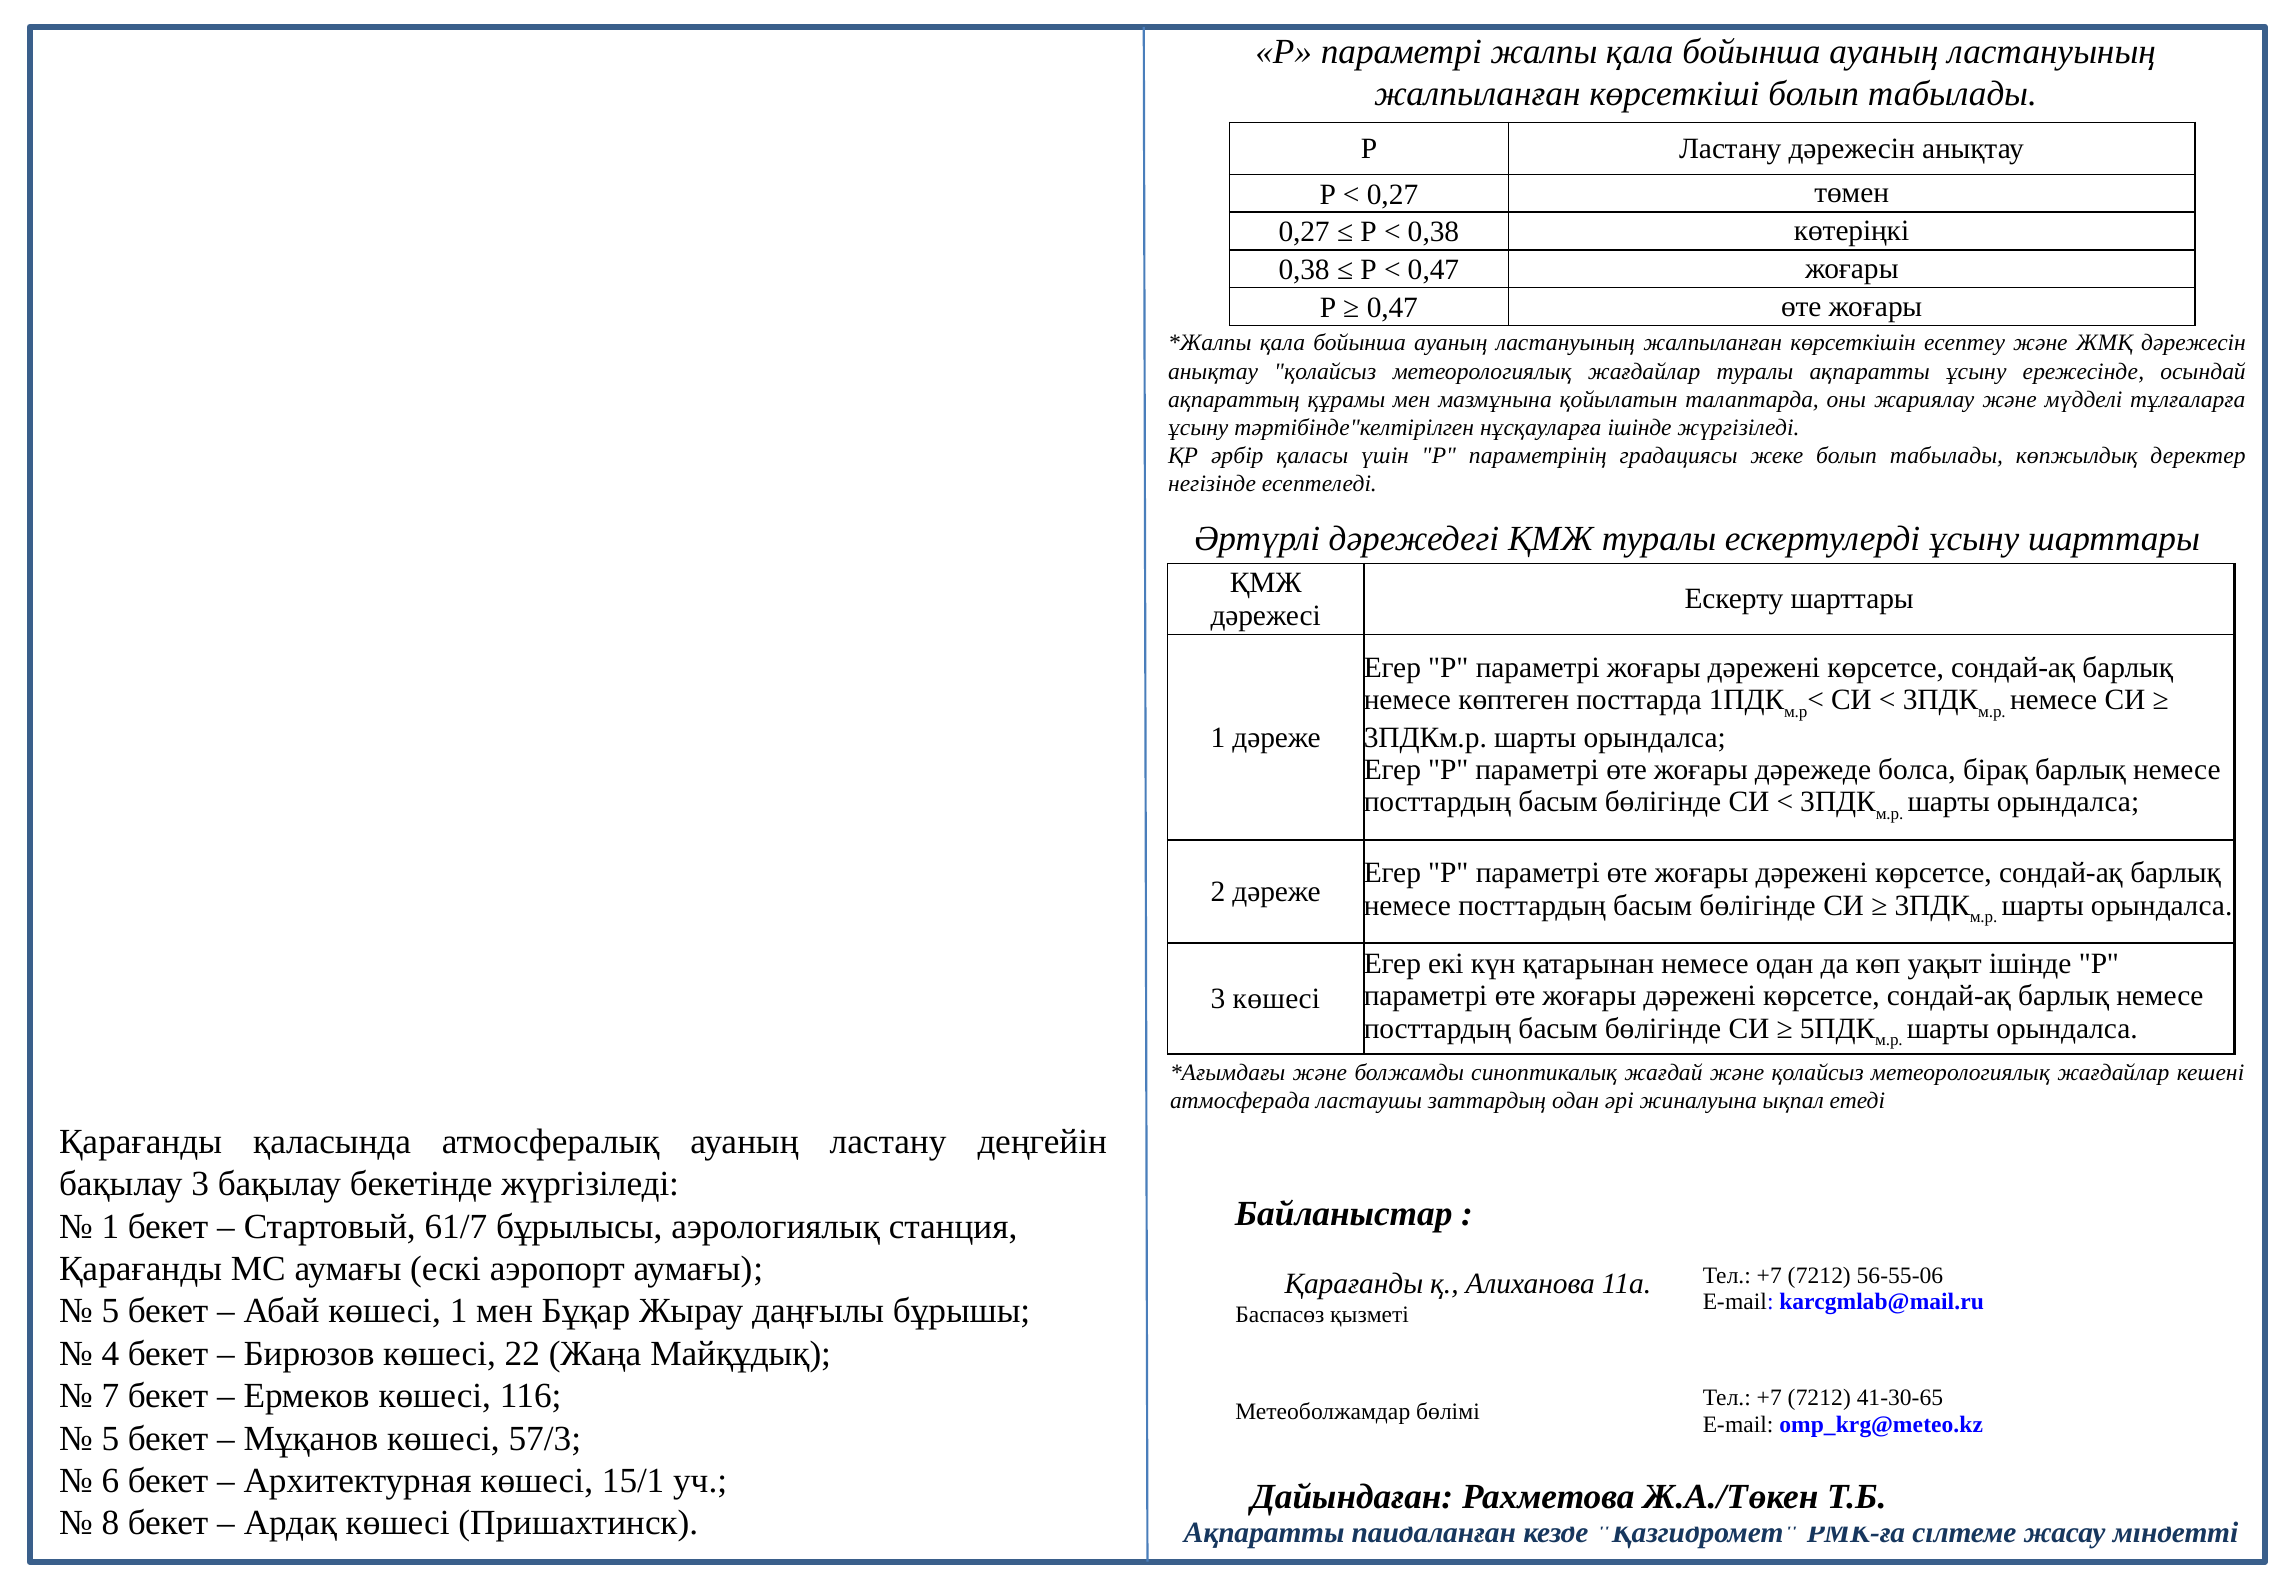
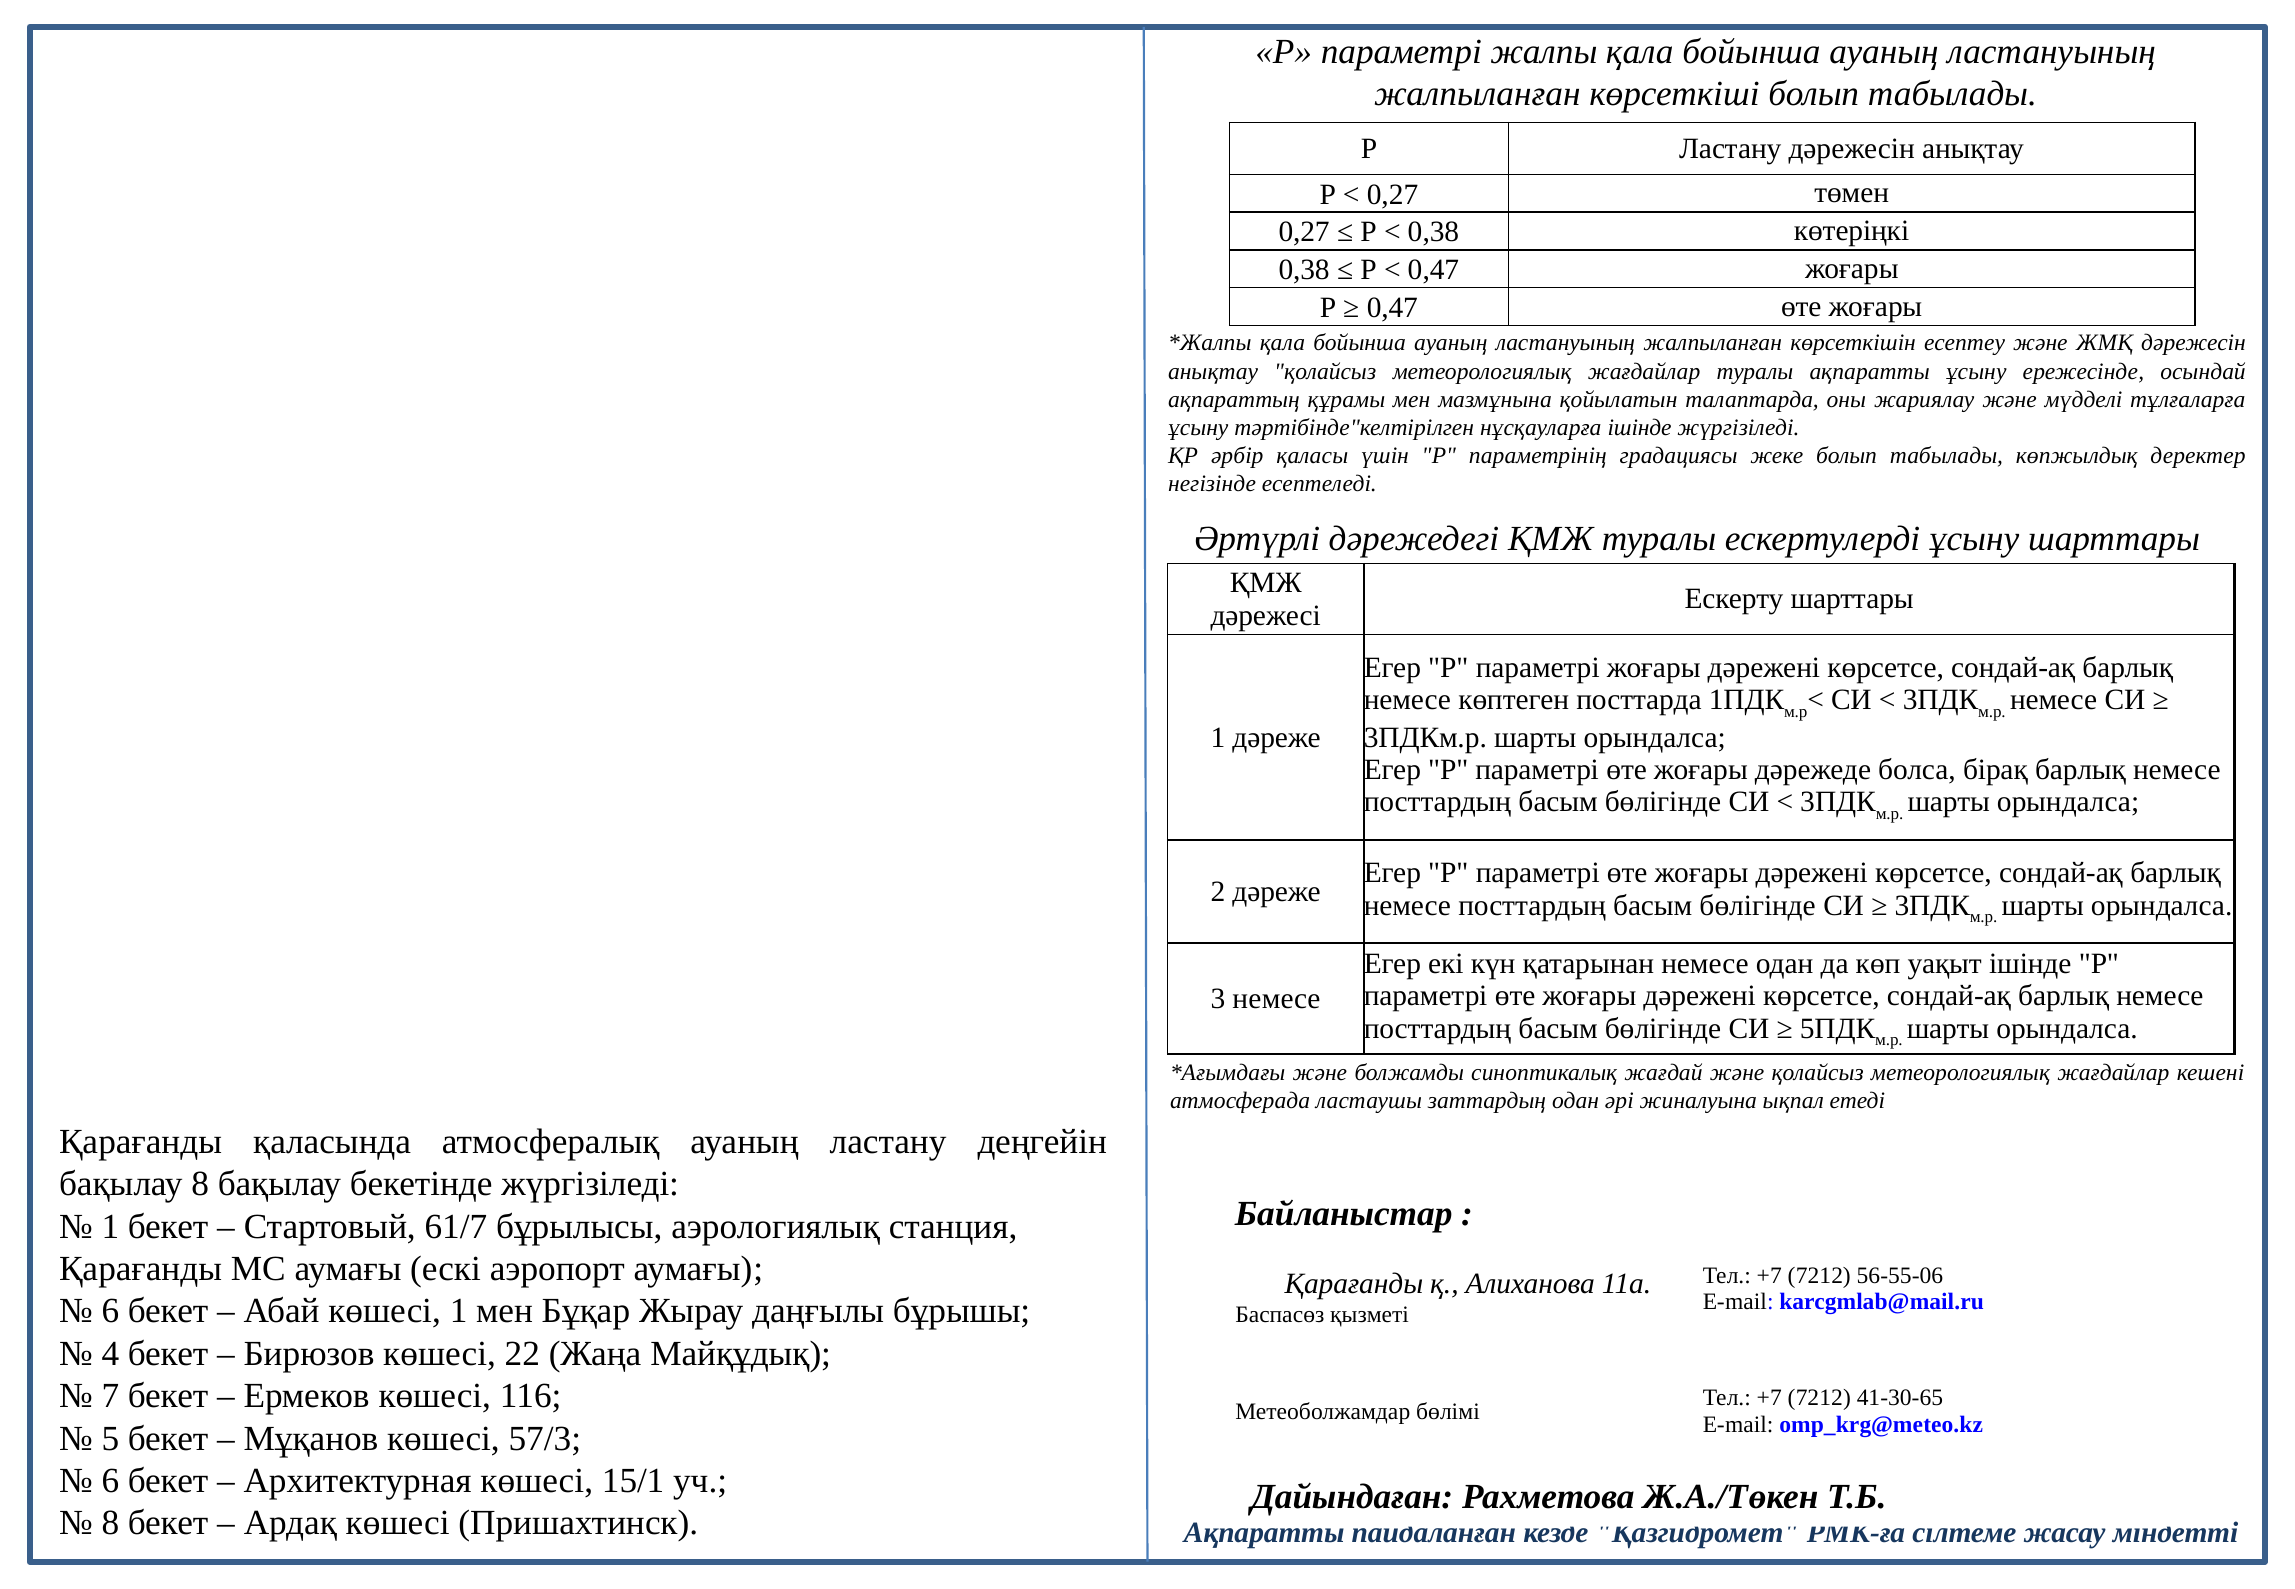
3 көшесі: көшесі -> немесе
бақылау 3: 3 -> 8
5 at (110, 1311): 5 -> 6
